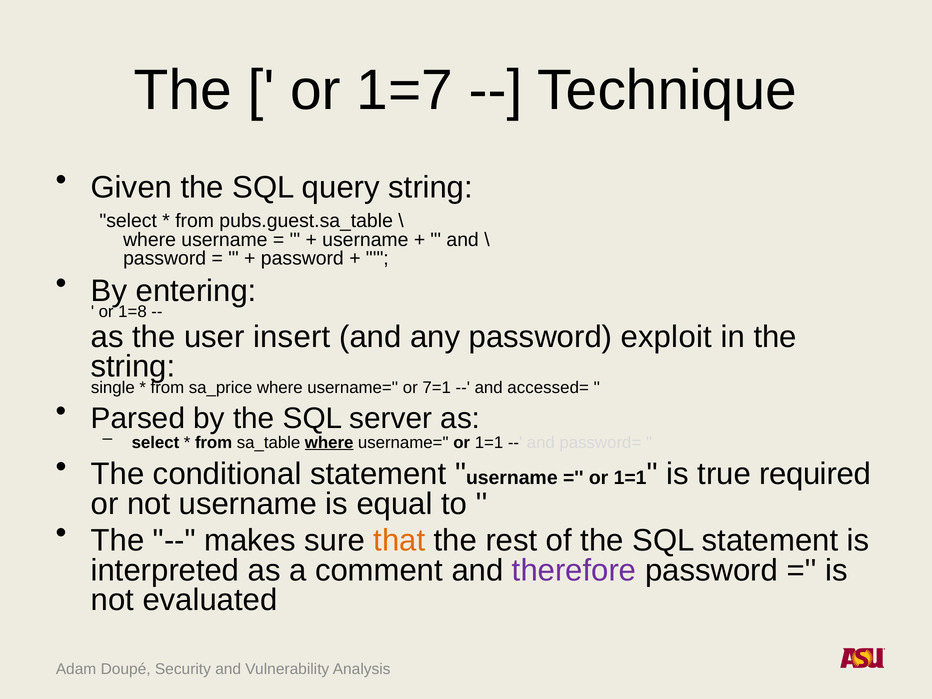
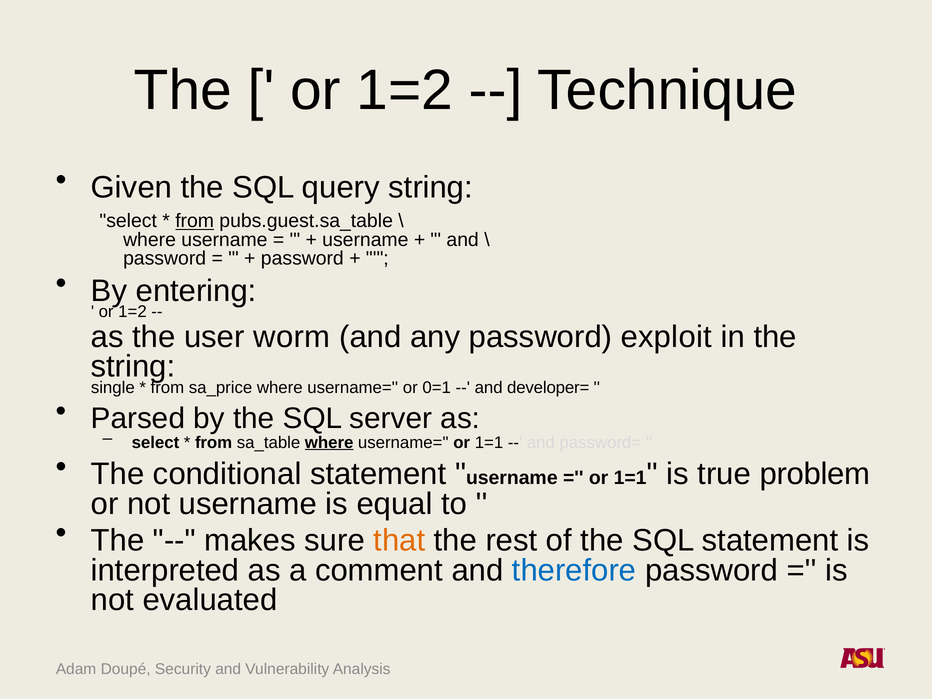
1=7 at (405, 90): 1=7 -> 1=2
from at (195, 221) underline: none -> present
1=8 at (132, 312): 1=8 -> 1=2
insert: insert -> worm
7=1: 7=1 -> 0=1
accessed=: accessed= -> developer=
required: required -> problem
therefore colour: purple -> blue
